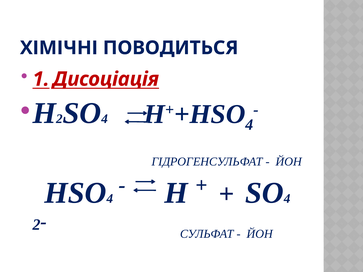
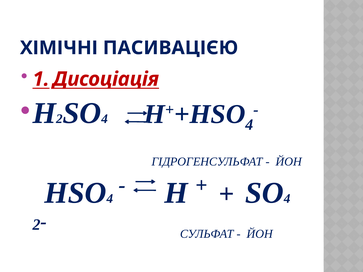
ПОВОДИТЬСЯ: ПОВОДИТЬСЯ -> ПАСИВАЦІЄЮ
